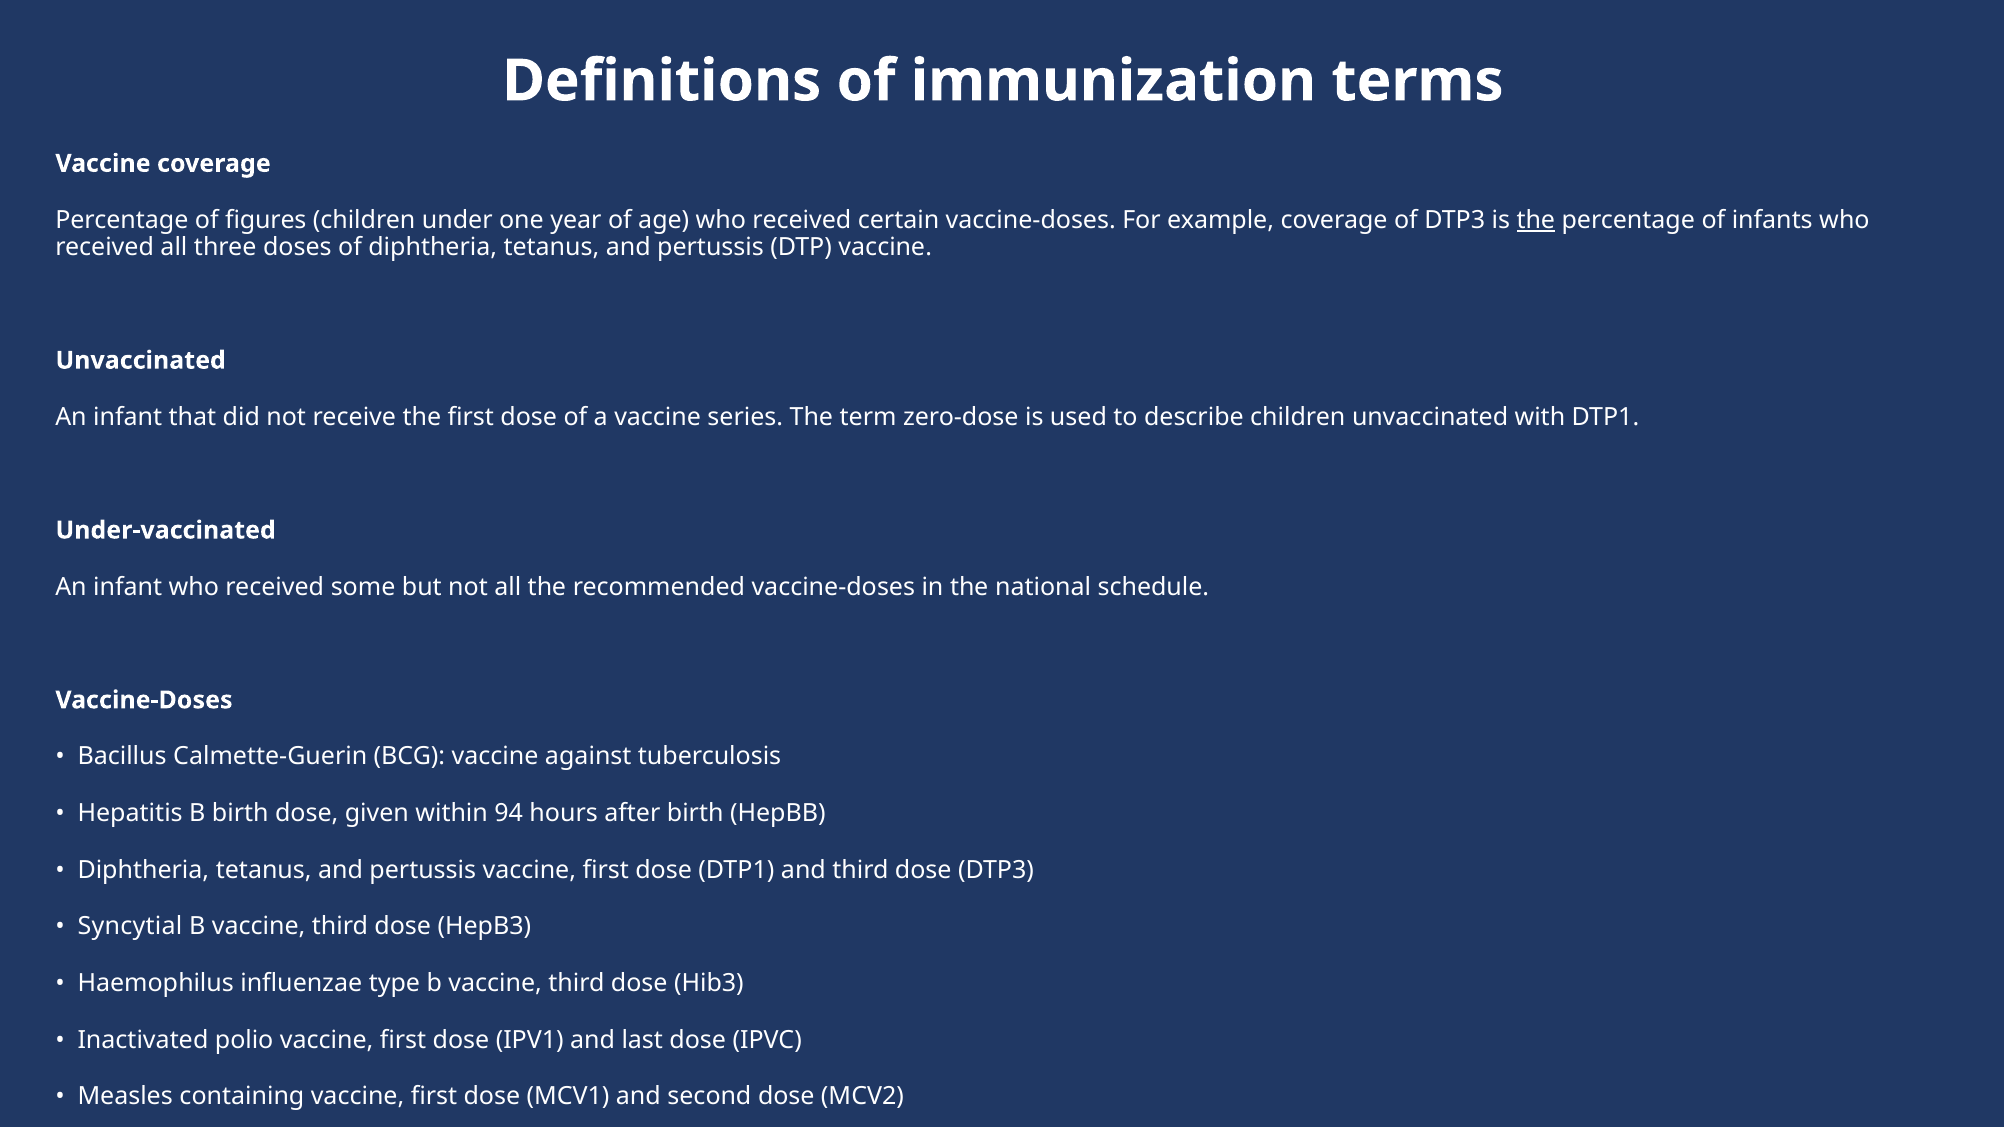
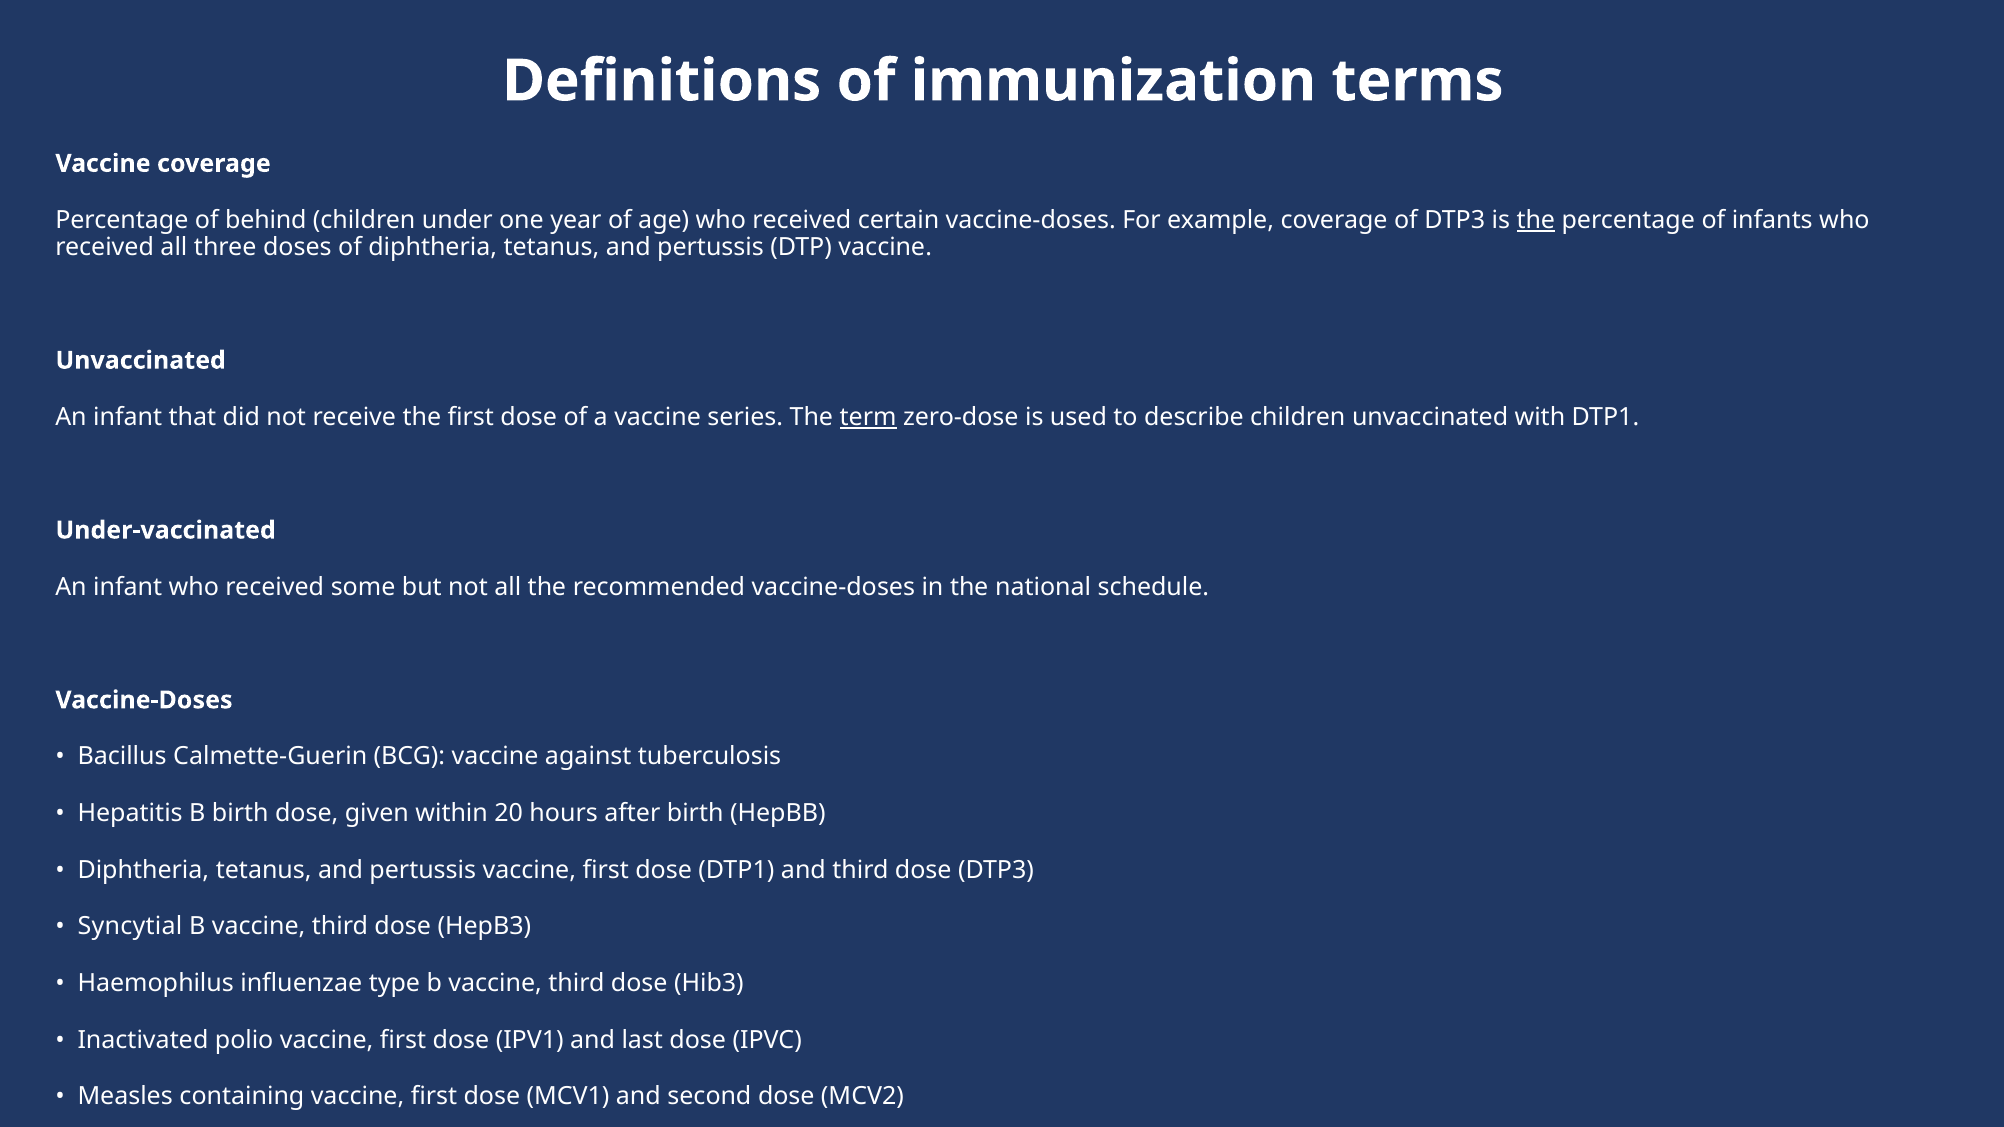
figures: figures -> behind
term underline: none -> present
94: 94 -> 20
